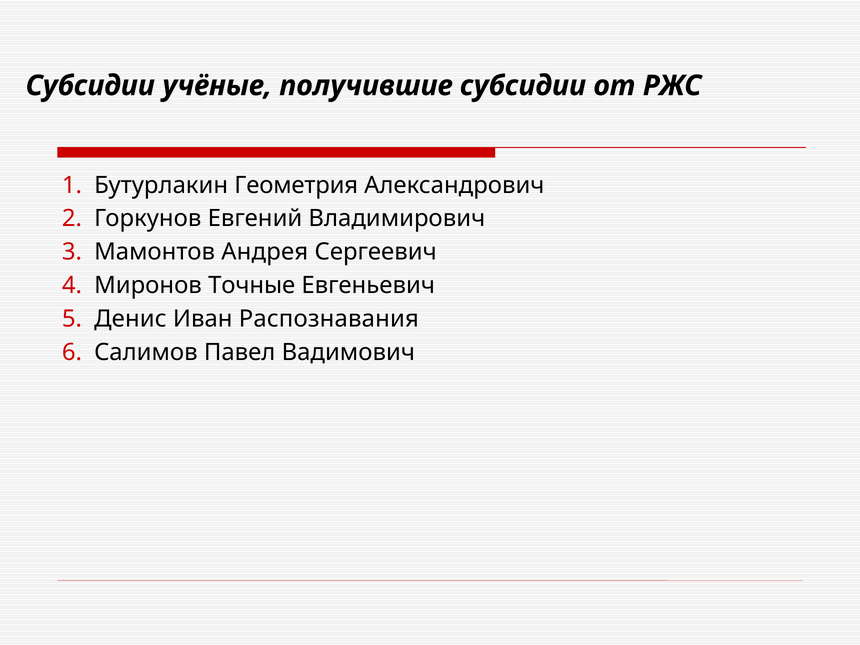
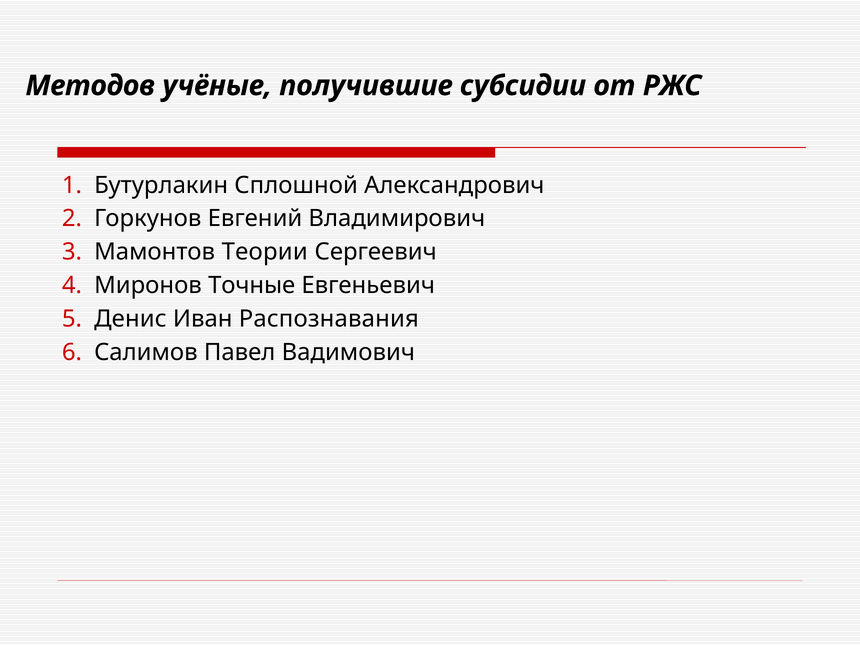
Субсидии at (90, 86): Субсидии -> Методов
Геометрия: Геометрия -> Сплошной
Андрея: Андрея -> Теории
